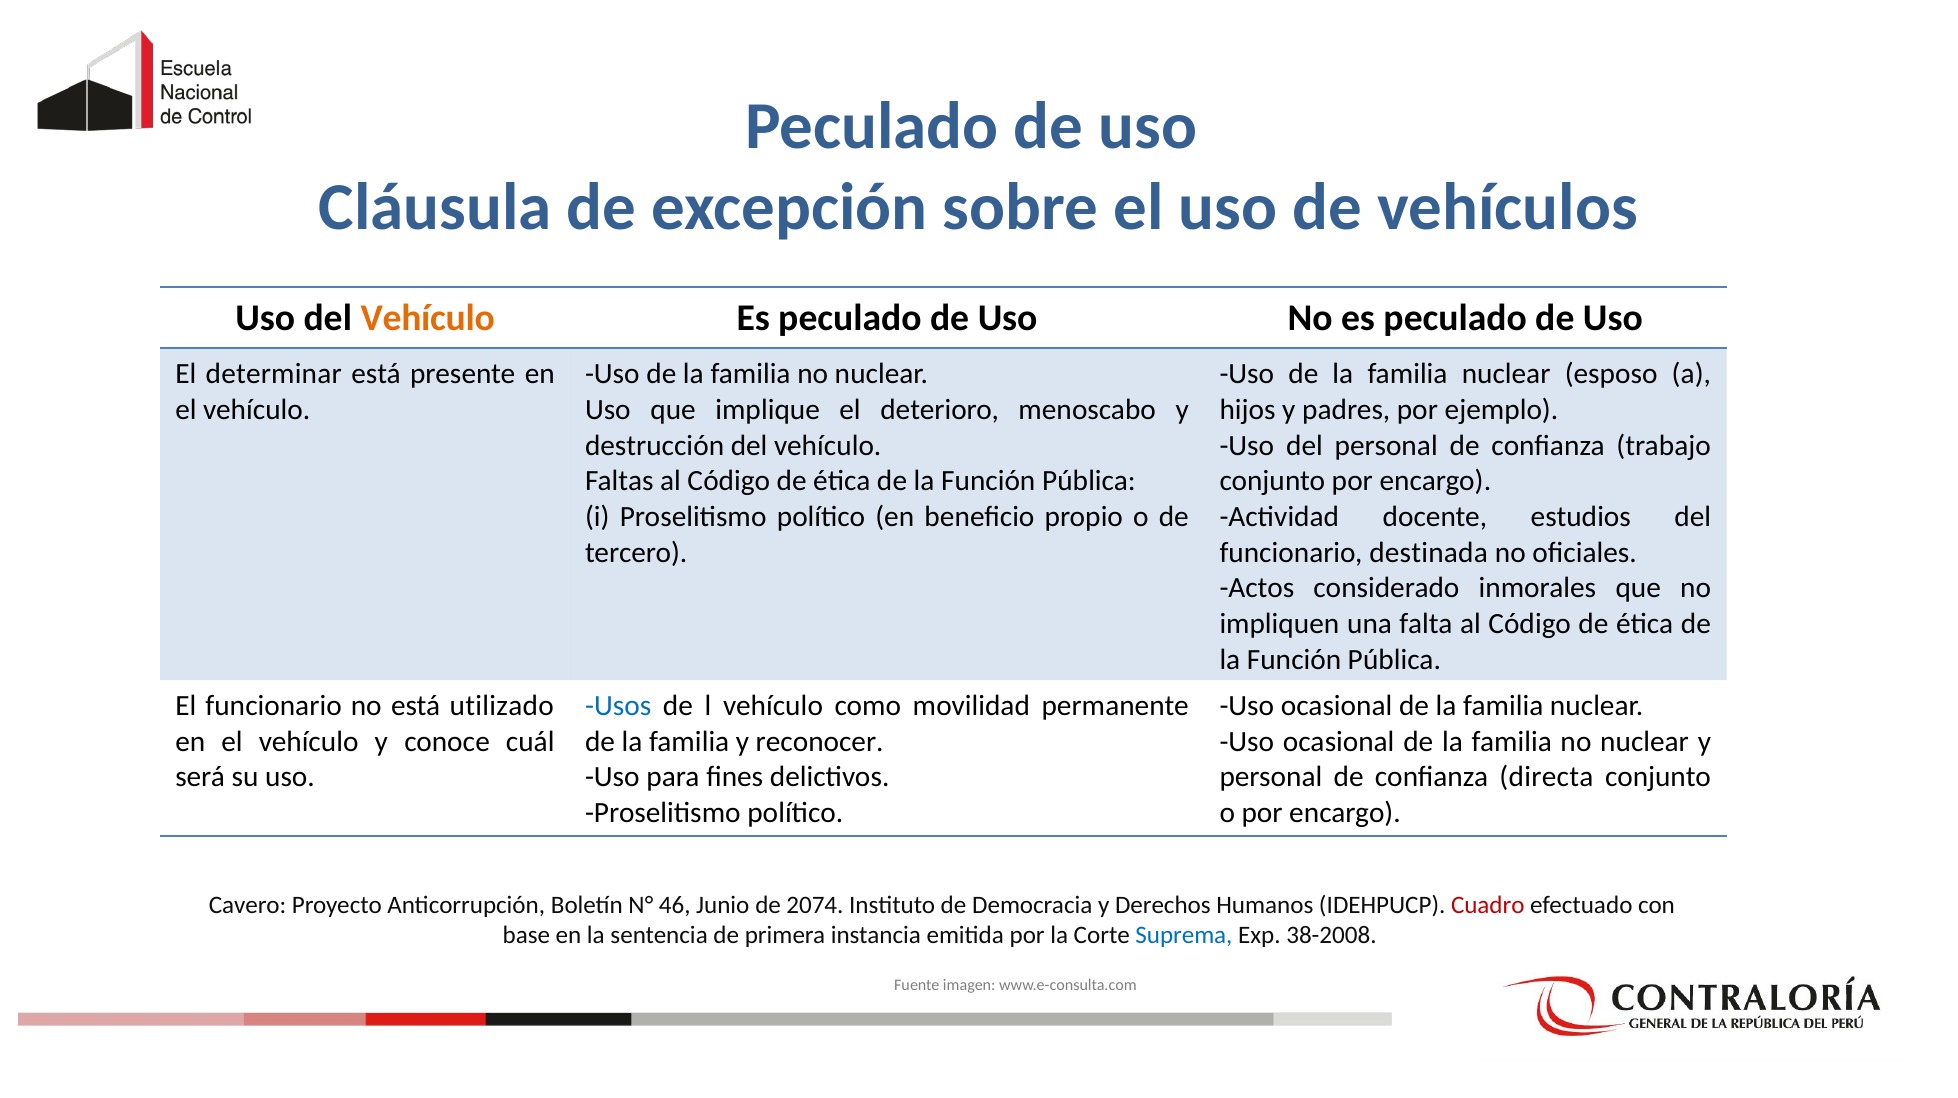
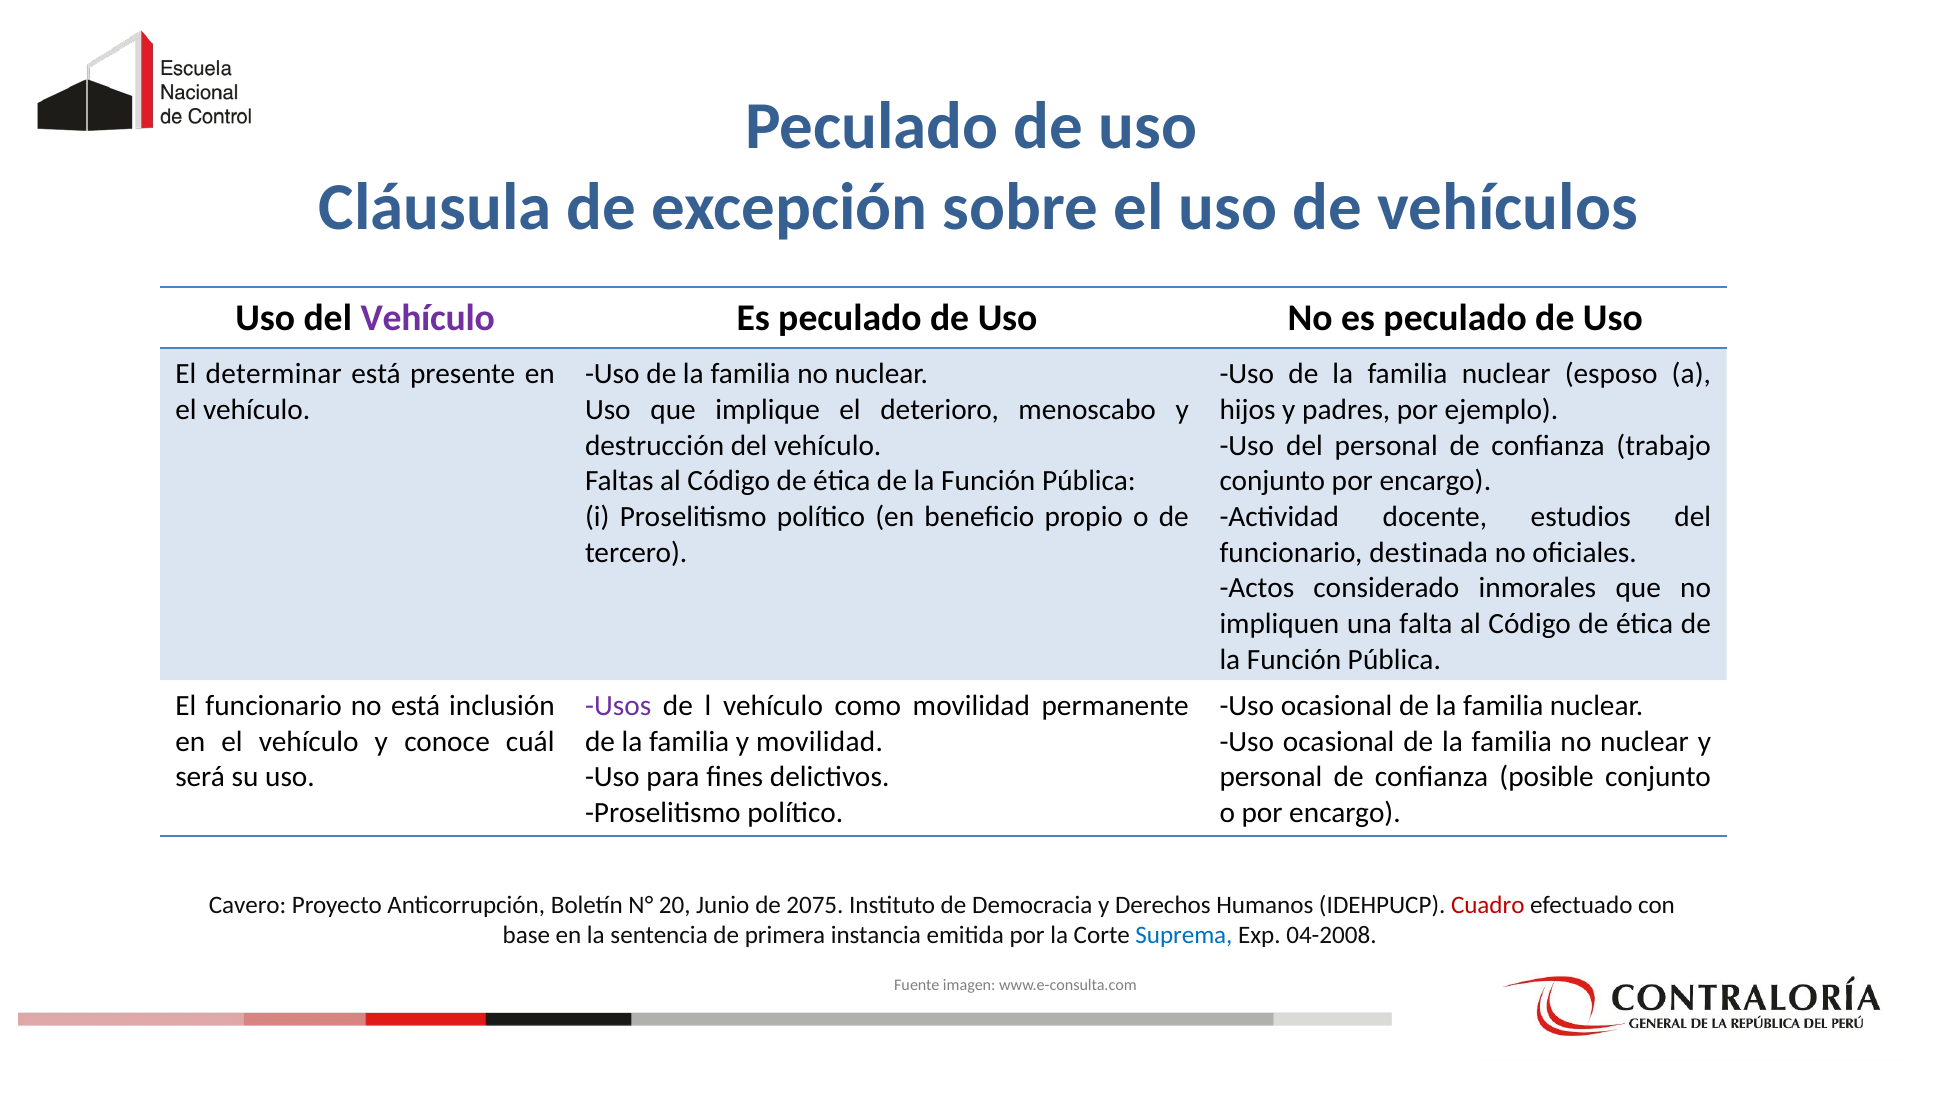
Vehículo at (428, 318) colour: orange -> purple
utilizado: utilizado -> inclusión
Usos colour: blue -> purple
y reconocer: reconocer -> movilidad
directa: directa -> posible
46: 46 -> 20
2074: 2074 -> 2075
38-2008: 38-2008 -> 04-2008
